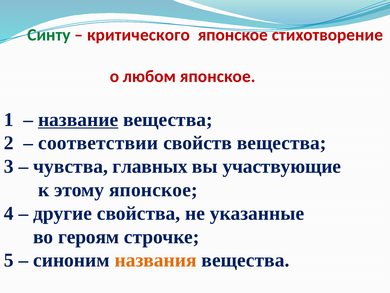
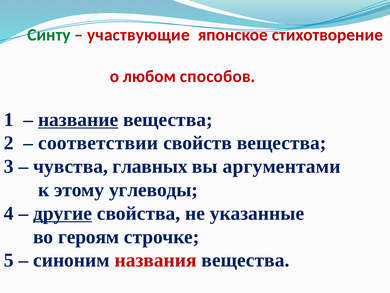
критического: критического -> участвующие
любом японское: японское -> способов
участвующие: участвующие -> аргументами
этому японское: японское -> углеводы
другие underline: none -> present
названия colour: orange -> red
